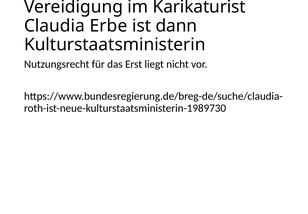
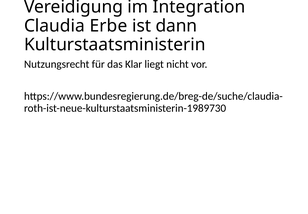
Karikaturist: Karikaturist -> Integration
Erst: Erst -> Klar
